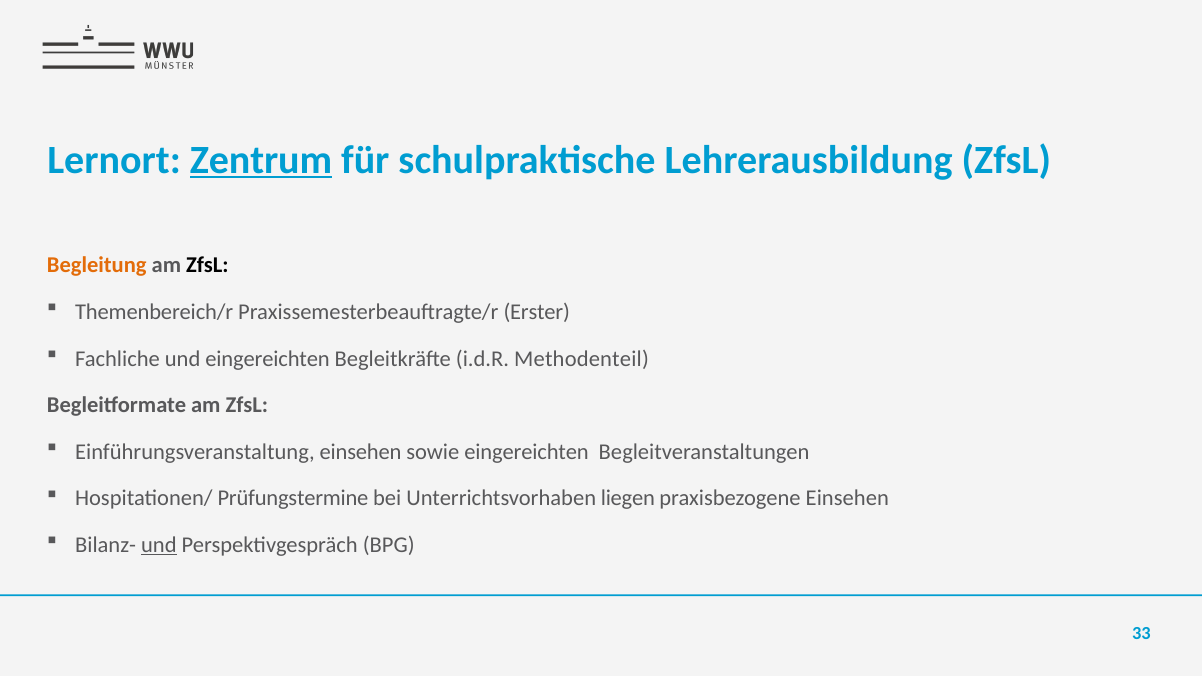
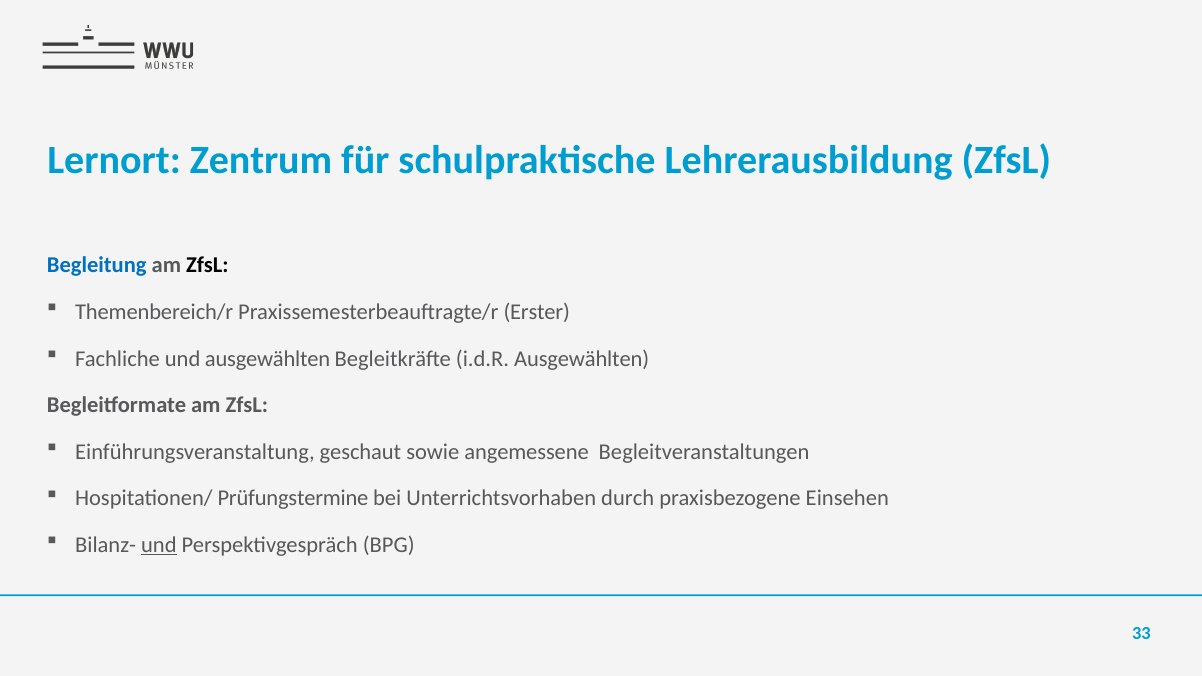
Zentrum underline: present -> none
Begleitung colour: orange -> blue
und eingereichten: eingereichten -> ausgewählten
i.d.R Methodenteil: Methodenteil -> Ausgewählten
Einführungsveranstaltung einsehen: einsehen -> geschaut
sowie eingereichten: eingereichten -> angemessene
liegen: liegen -> durch
